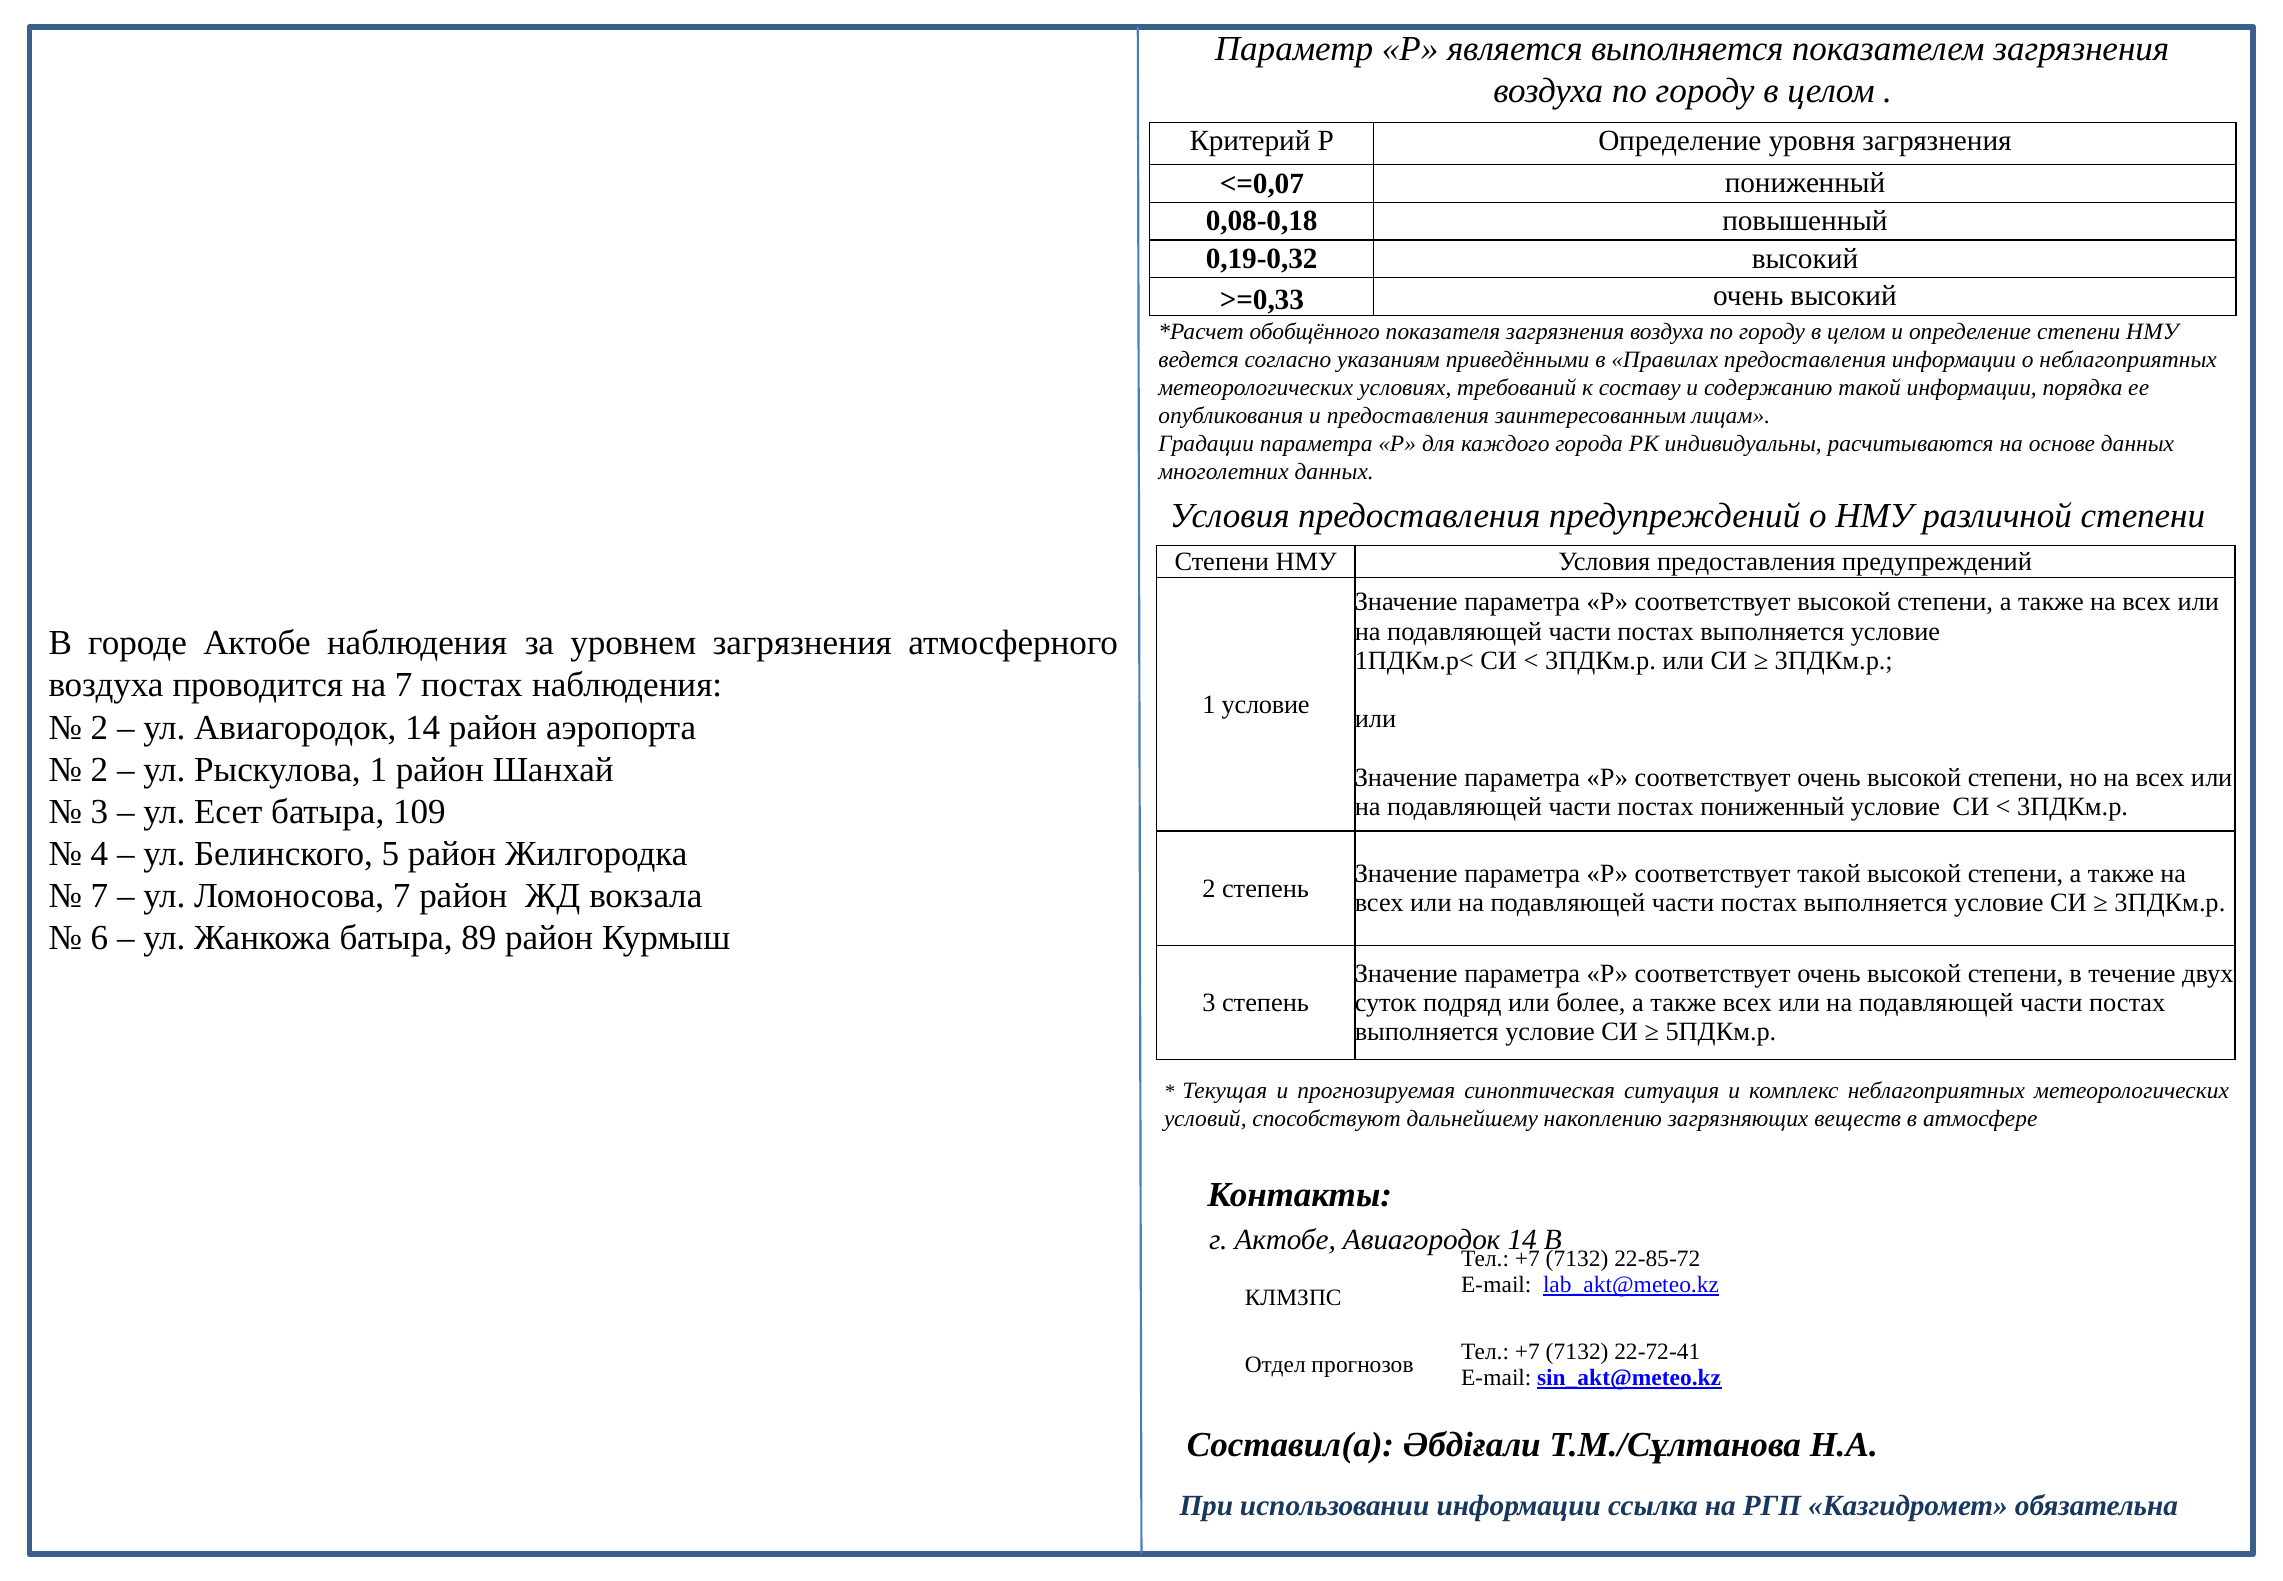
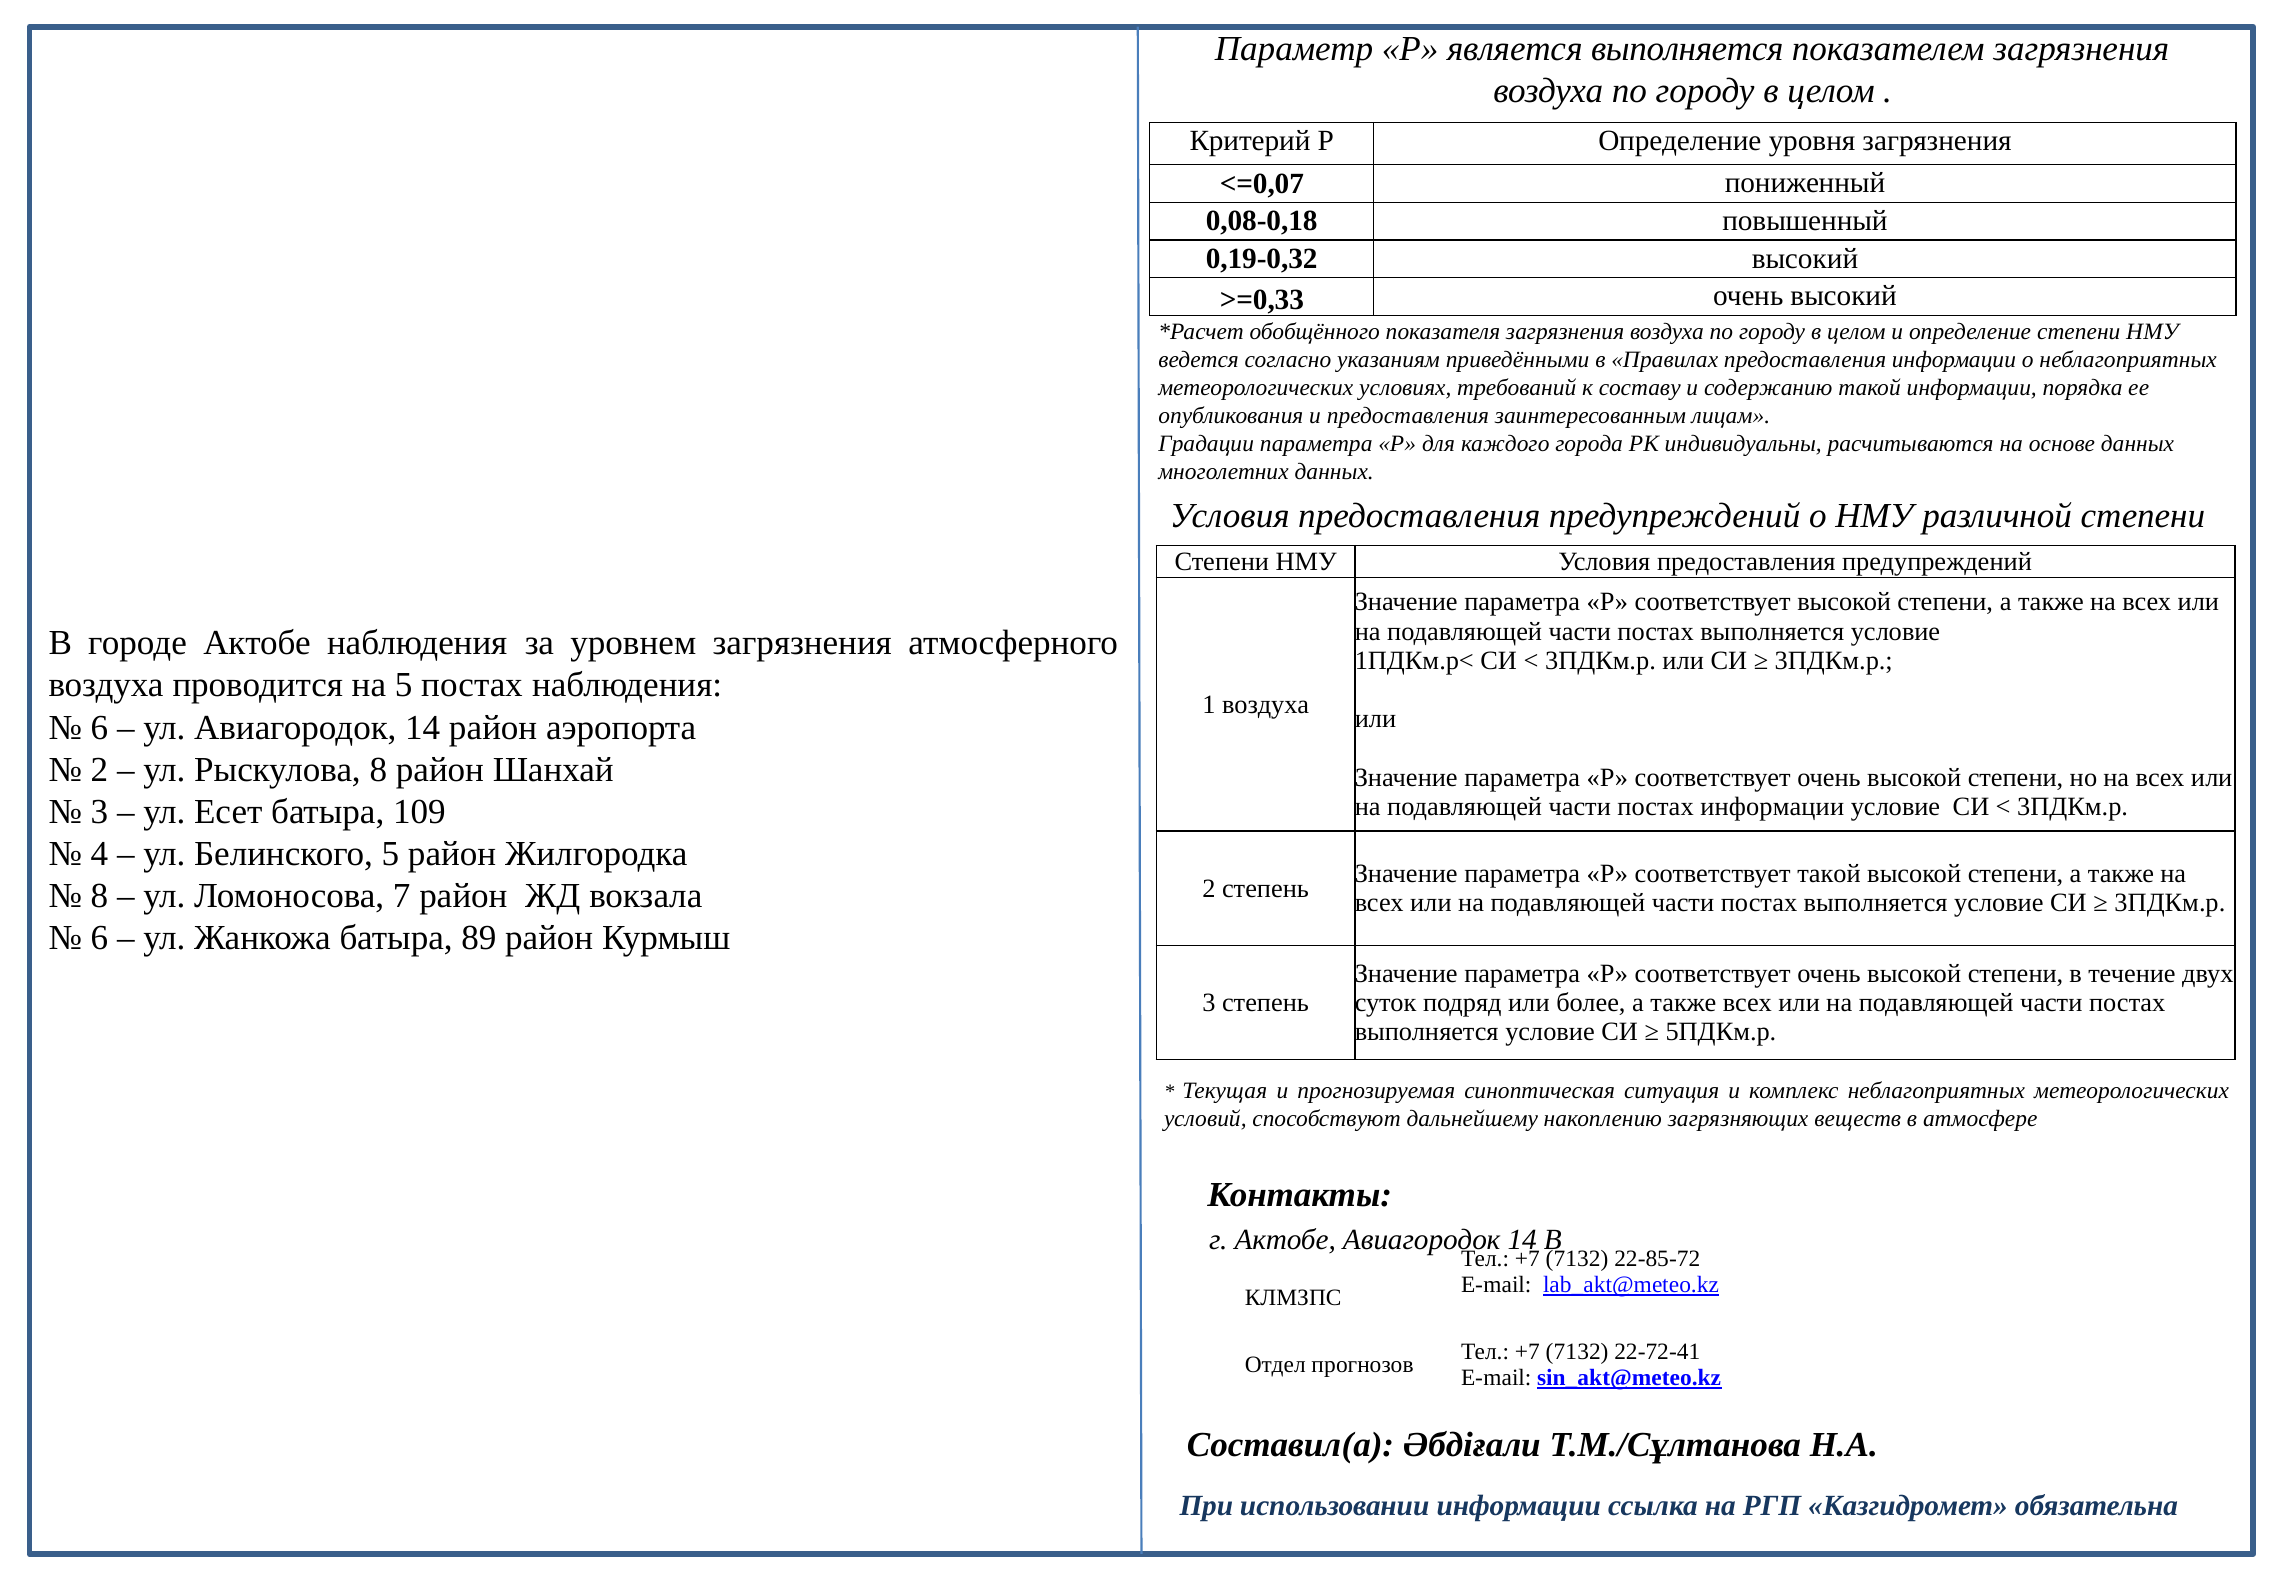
на 7: 7 -> 5
1 условие: условие -> воздуха
2 at (99, 727): 2 -> 6
Рыскулова 1: 1 -> 8
постах пониженный: пониженный -> информации
7 at (99, 896): 7 -> 8
